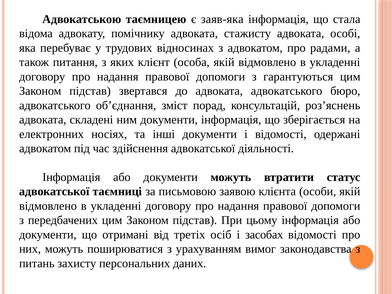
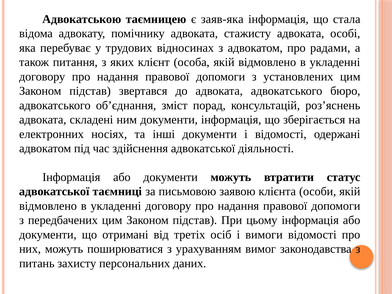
гарантуються: гарантуються -> установлених
засобах: засобах -> вимоги
